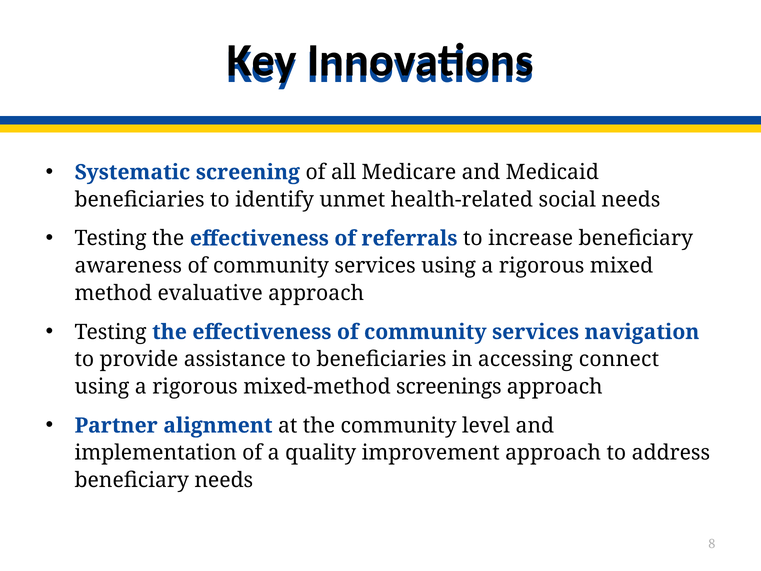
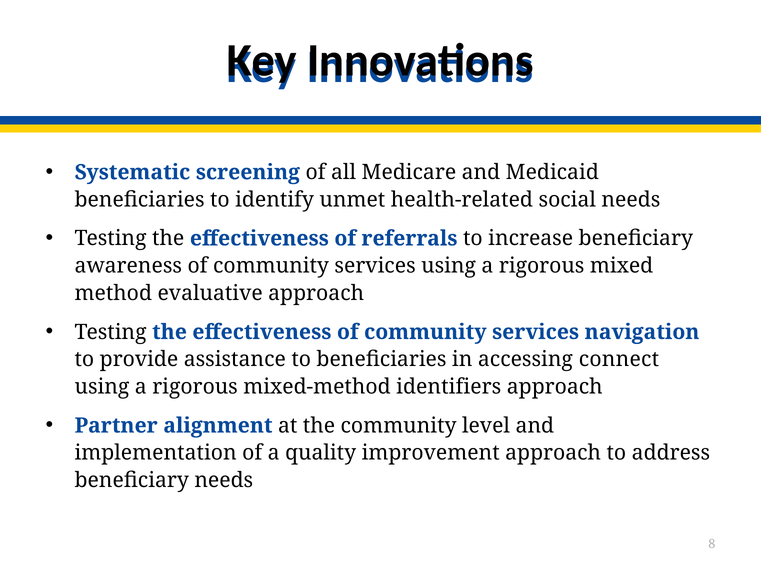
screenings: screenings -> identifiers
